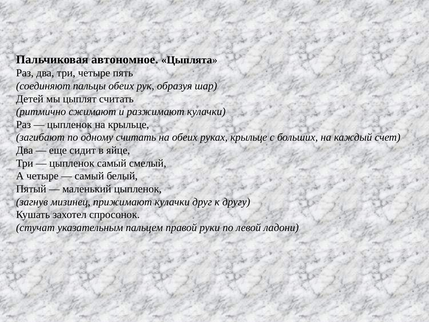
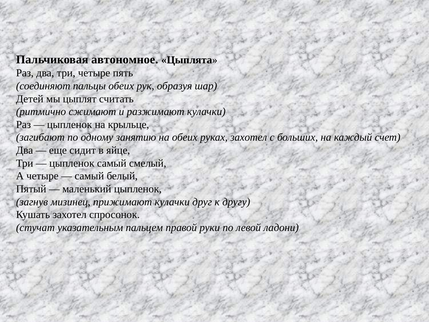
одному считать: считать -> занятию
руках крыльце: крыльце -> захотел
